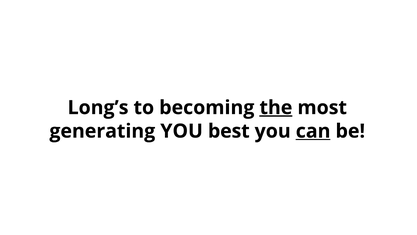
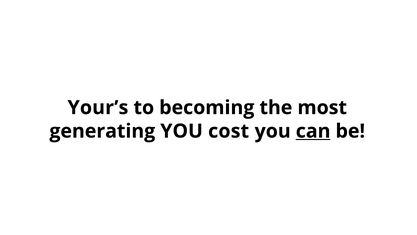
Long’s: Long’s -> Your’s
the underline: present -> none
best: best -> cost
